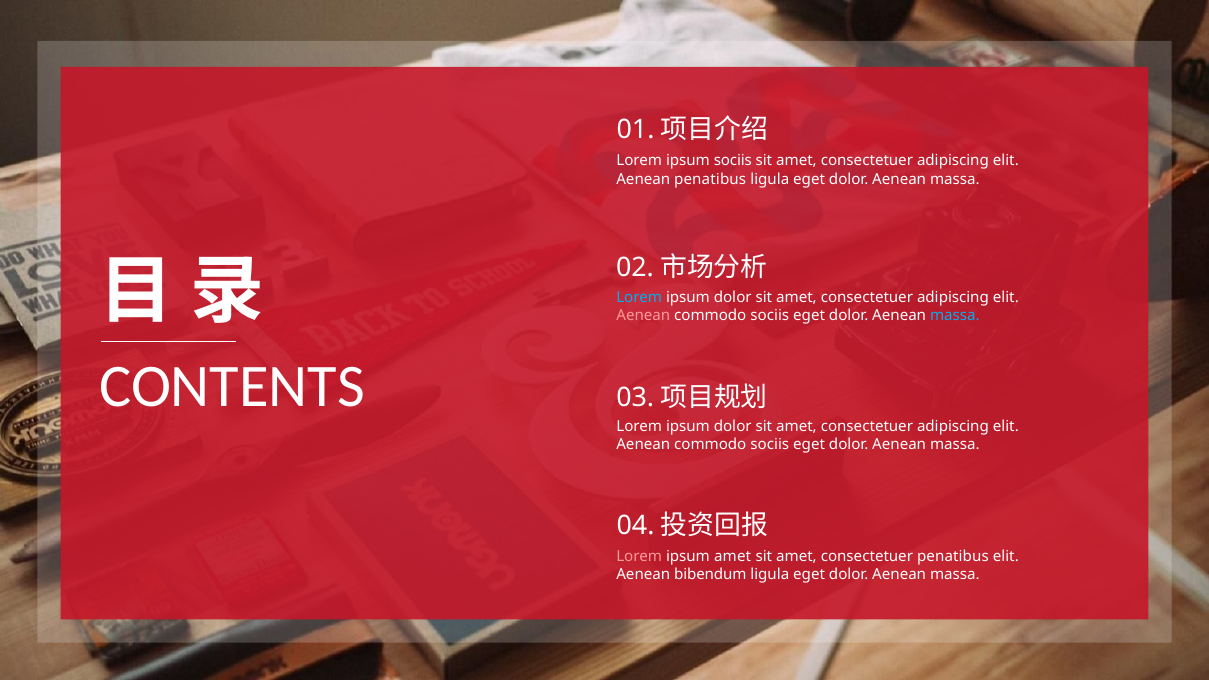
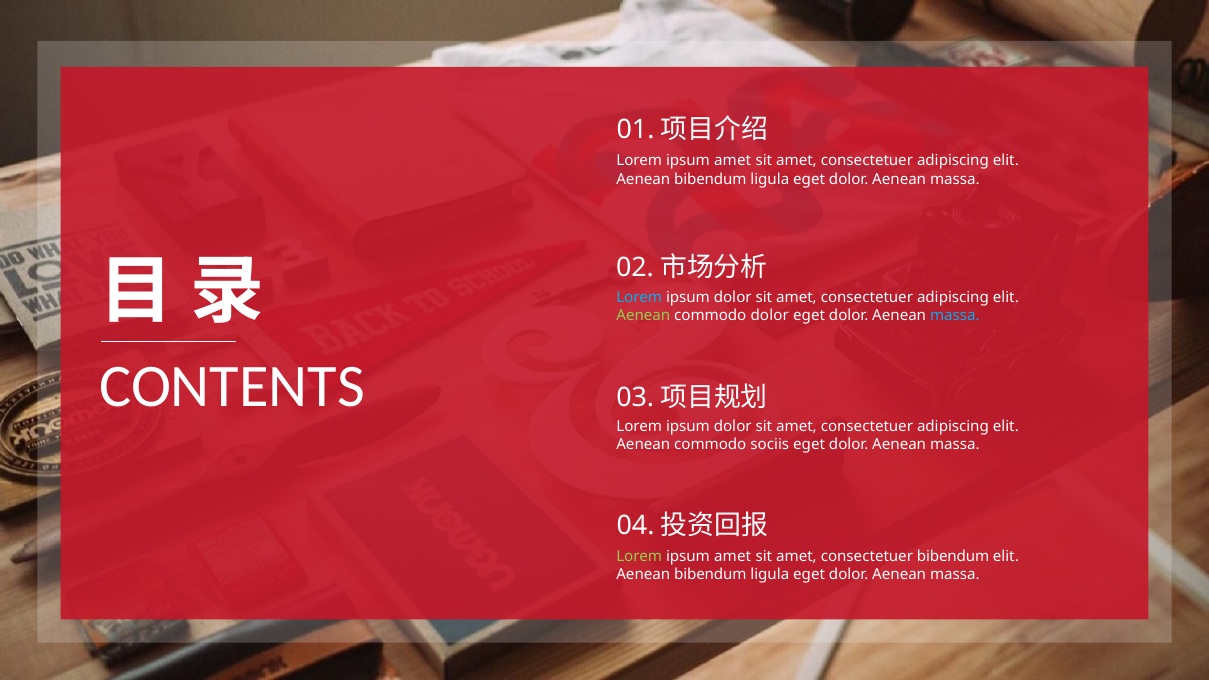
sociis at (733, 161): sociis -> amet
penatibus at (710, 179): penatibus -> bibendum
Aenean at (643, 316) colour: pink -> light green
sociis at (770, 316): sociis -> dolor
Lorem at (639, 556) colour: pink -> light green
consectetuer penatibus: penatibus -> bibendum
